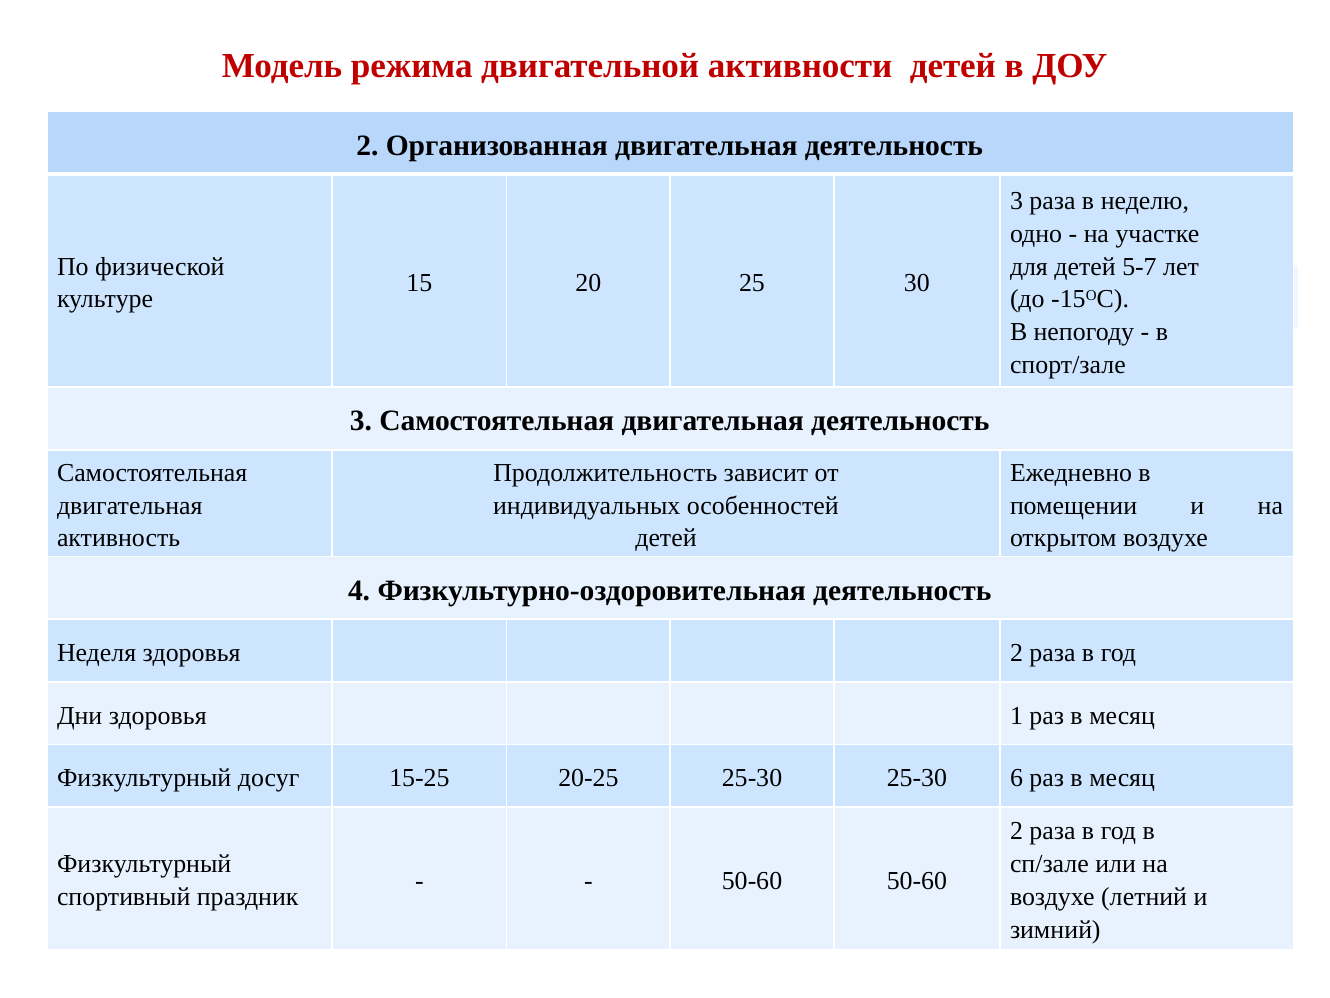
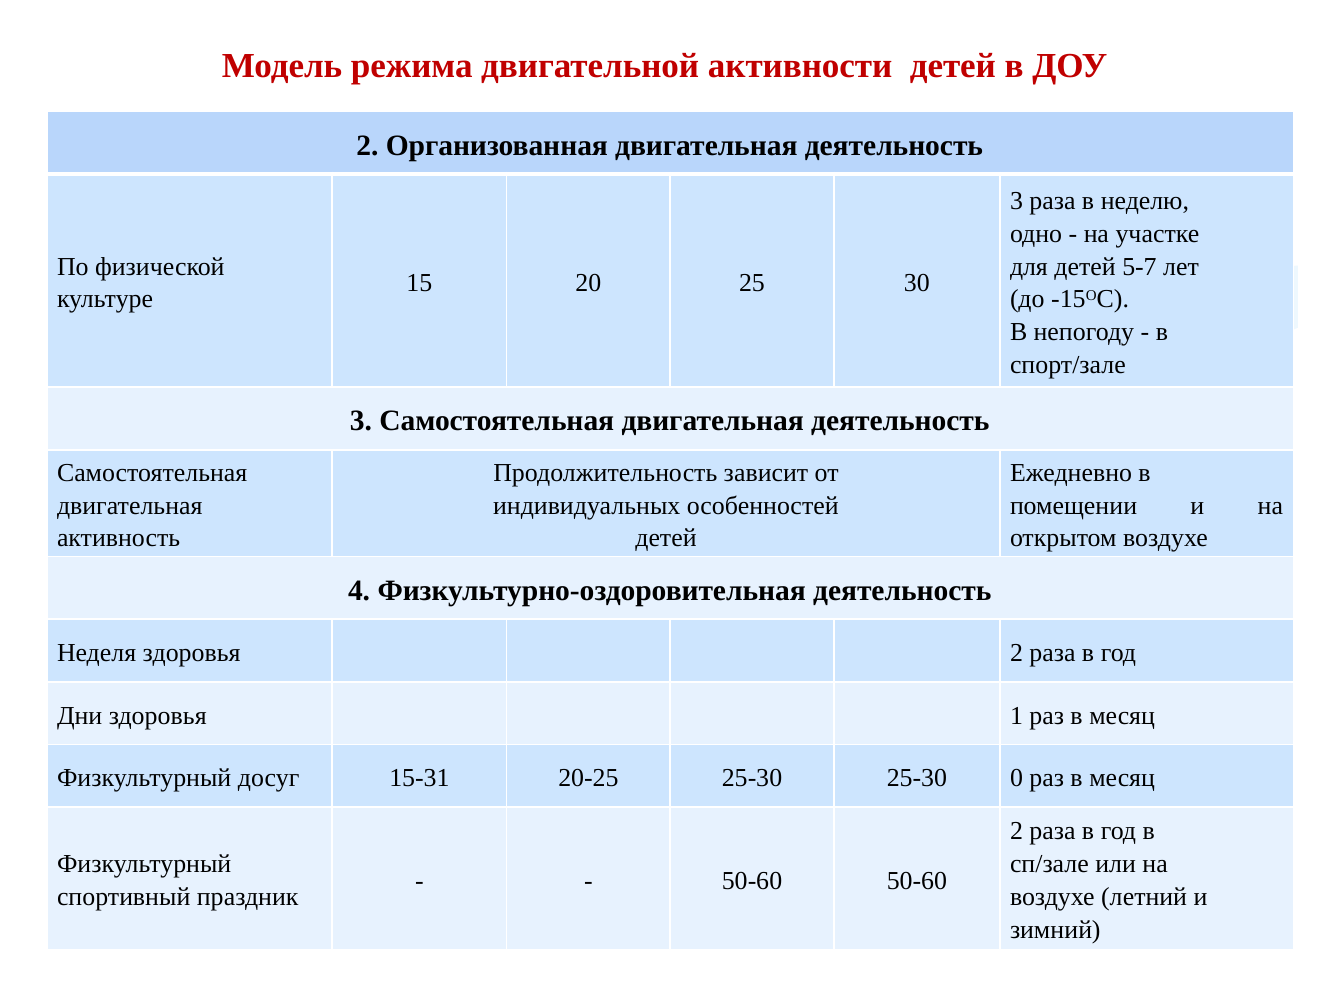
15-25: 15-25 -> 15-31
6: 6 -> 0
